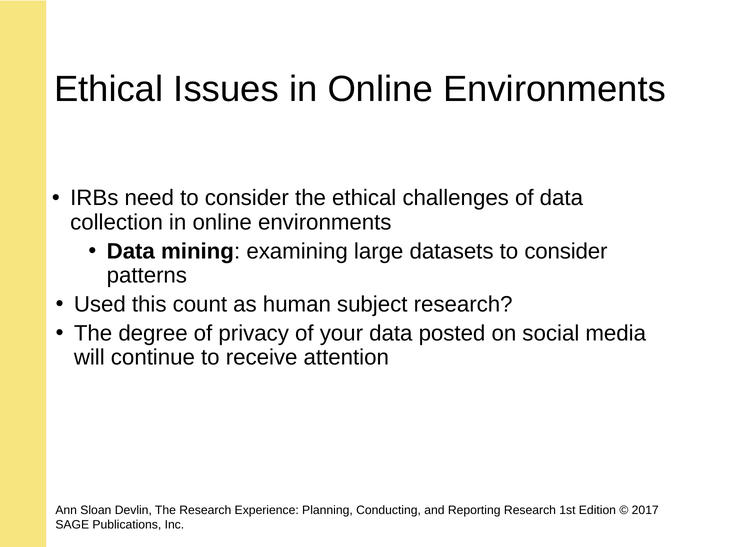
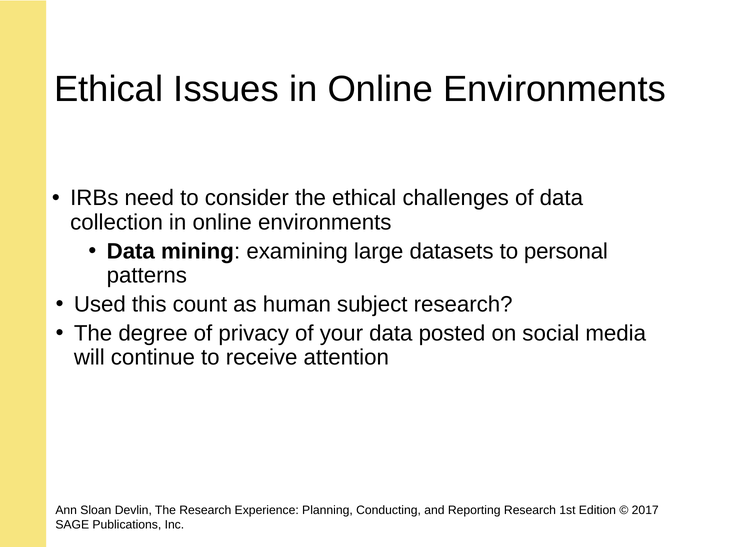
datasets to consider: consider -> personal
